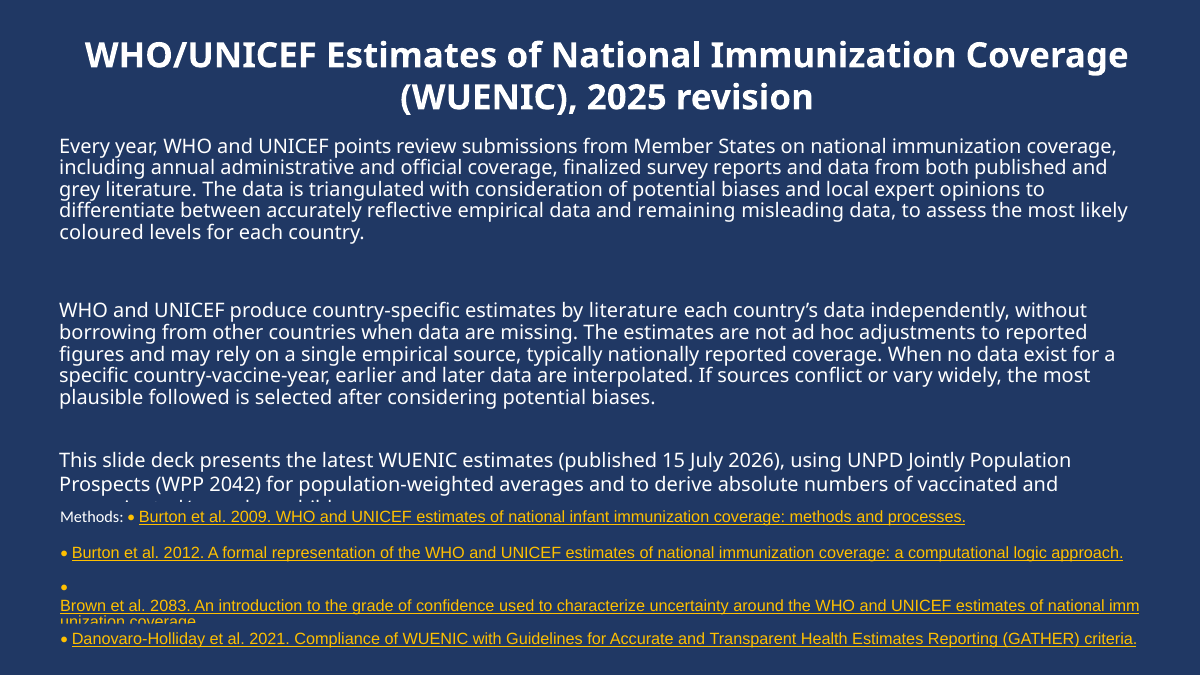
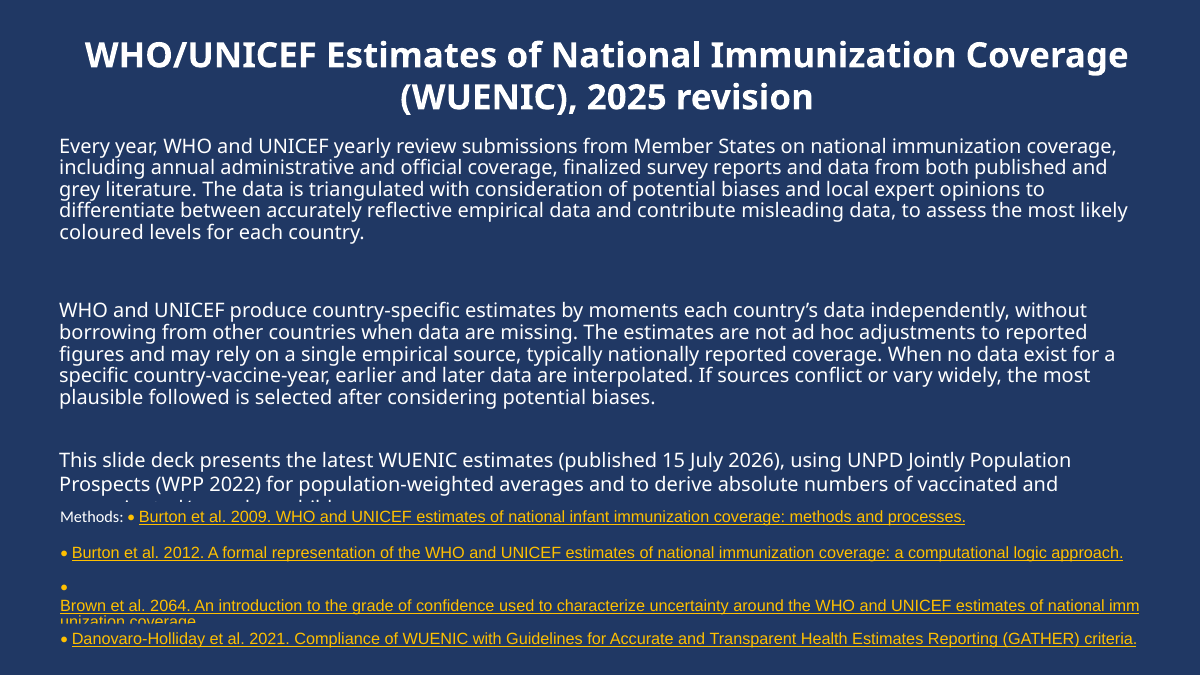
points: points -> yearly
remaining: remaining -> contribute
by literature: literature -> moments
2042: 2042 -> 2022
2083: 2083 -> 2064
